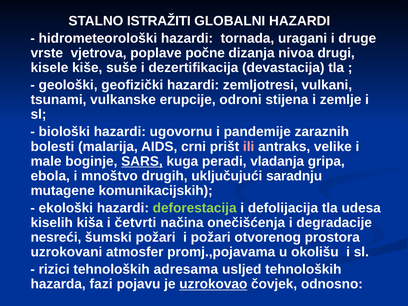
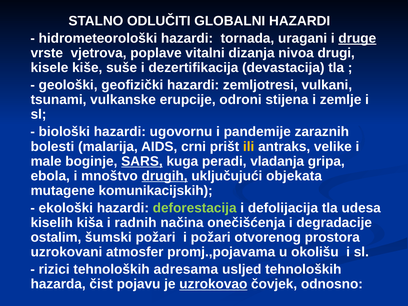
ISTRAŽITI: ISTRAŽITI -> ODLUČITI
druge underline: none -> present
počne: počne -> vitalni
ili colour: pink -> yellow
drugih underline: none -> present
saradnju: saradnju -> objekata
četvrti: četvrti -> radnih
nesreći: nesreći -> ostalim
fazi: fazi -> čist
